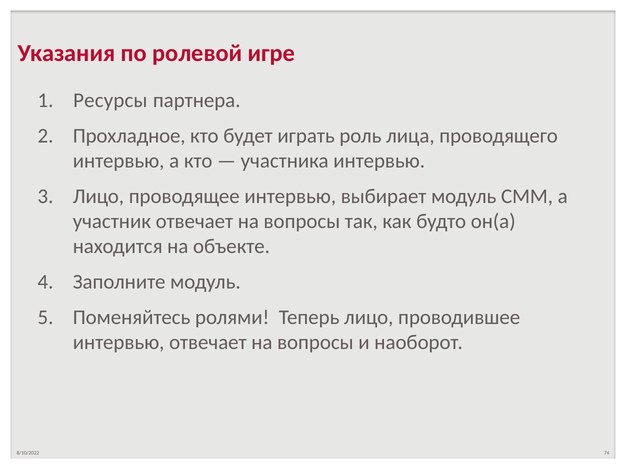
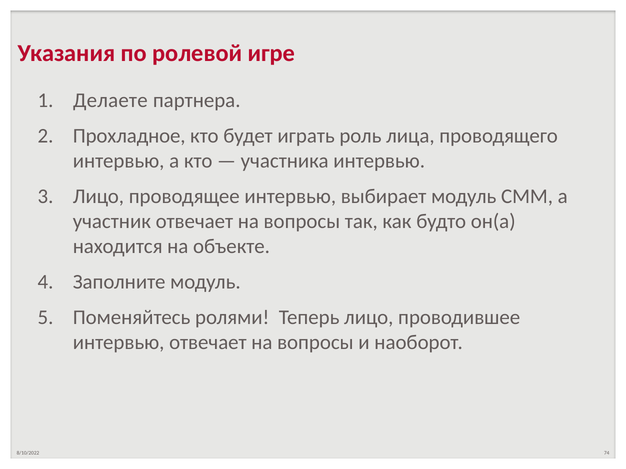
Ресурсы: Ресурсы -> Делаете
